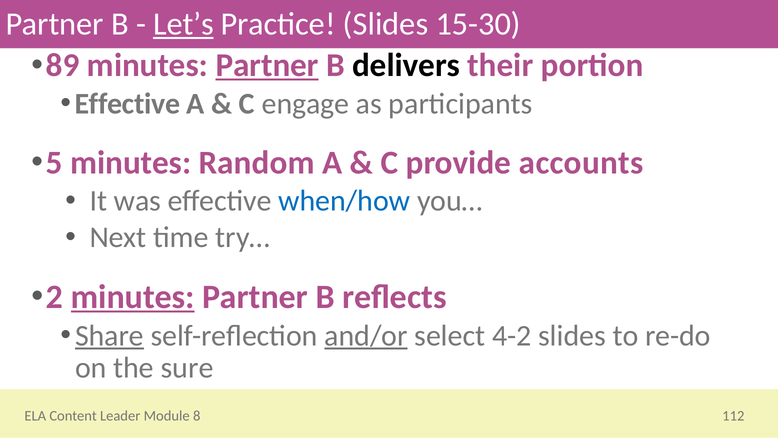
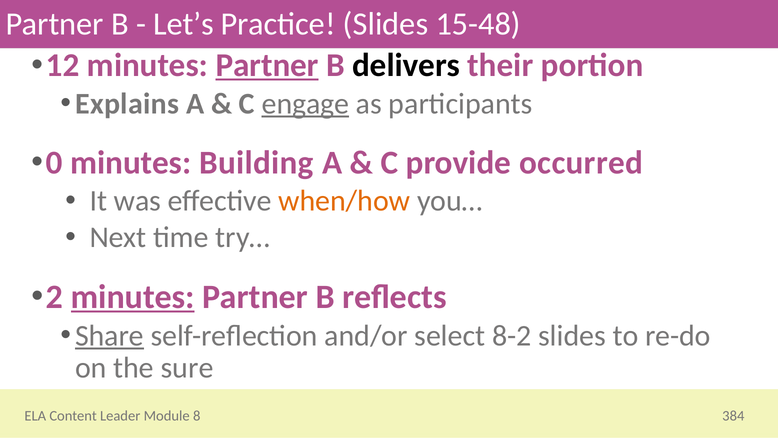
Let’s underline: present -> none
15-30: 15-30 -> 15-48
89: 89 -> 12
Effective at (127, 104): Effective -> Explains
engage underline: none -> present
5: 5 -> 0
Random: Random -> Building
accounts: accounts -> occurred
when/how colour: blue -> orange
and/or underline: present -> none
4-2: 4-2 -> 8-2
112: 112 -> 384
